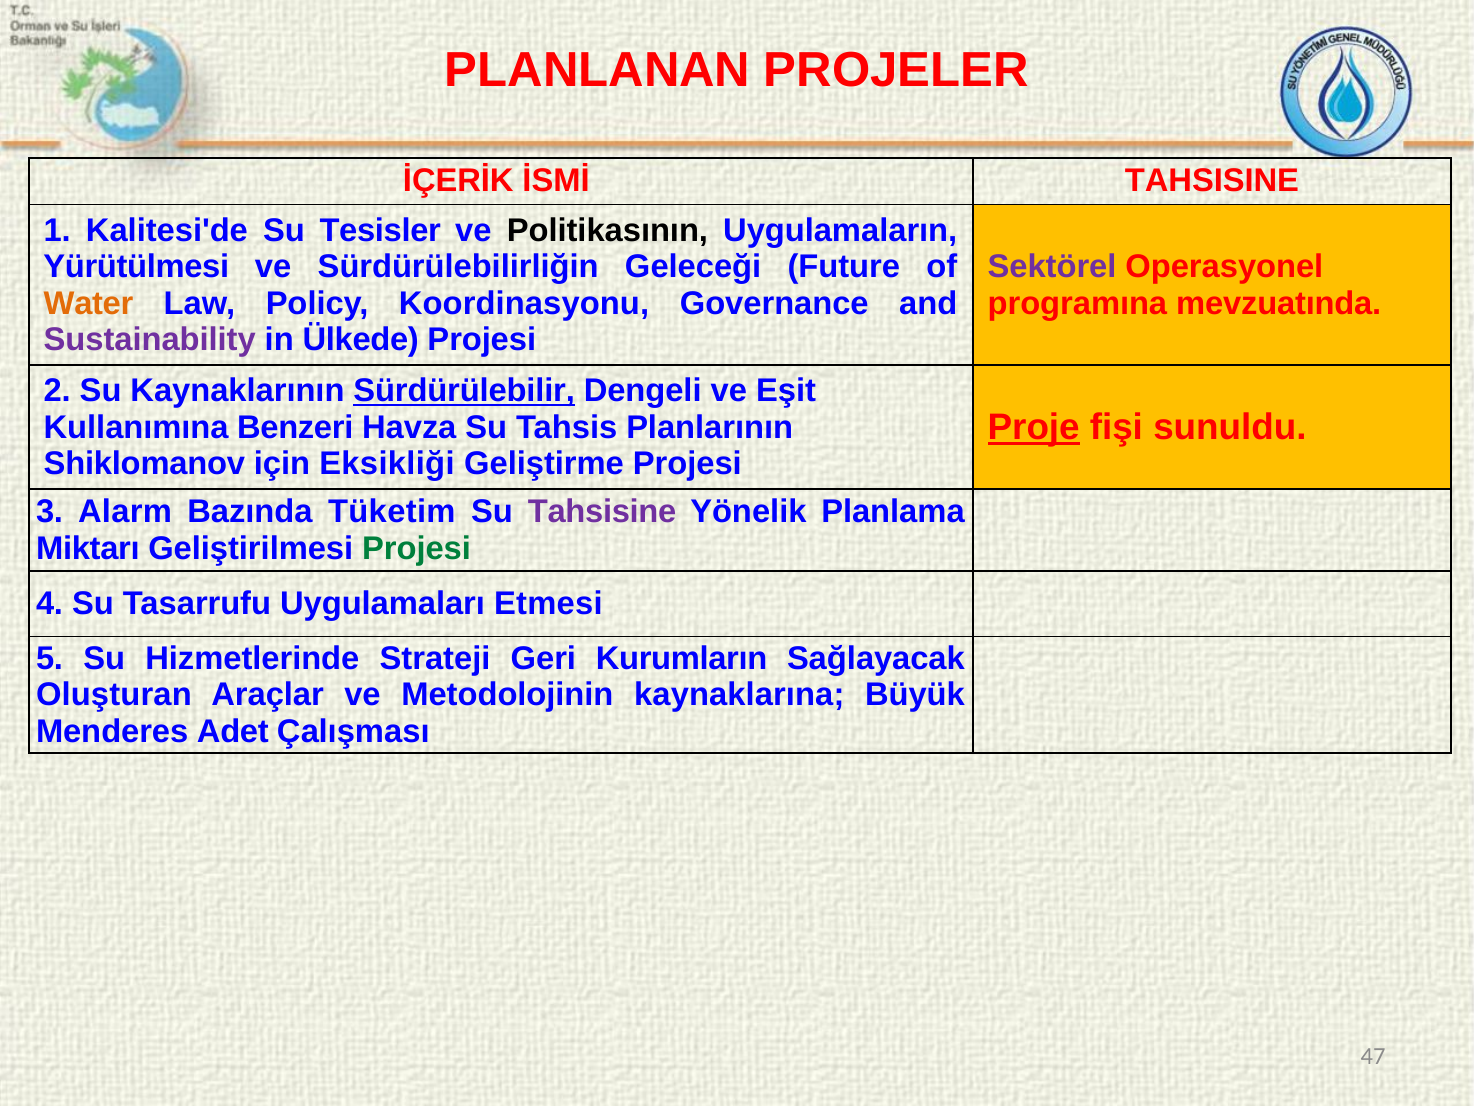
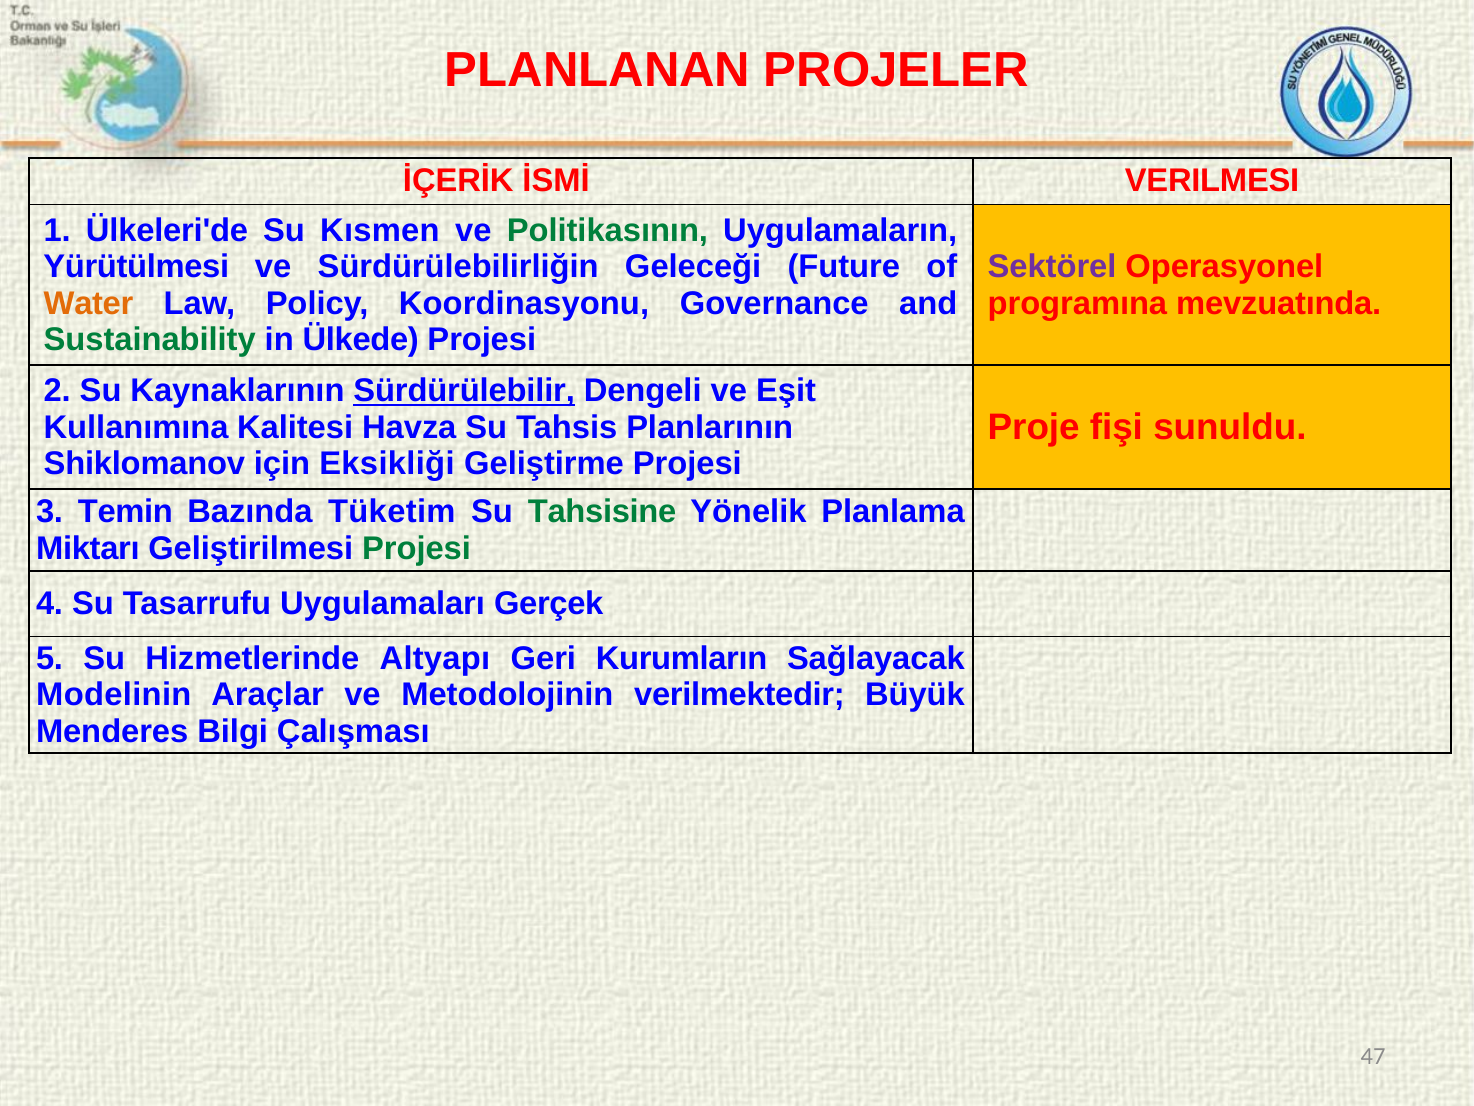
İSMİ TAHSISINE: TAHSISINE -> VERILMESI
Kalitesi'de: Kalitesi'de -> Ülkeleri'de
Tesisler: Tesisler -> Kısmen
Politikasının colour: black -> green
Sustainability colour: purple -> green
Proje underline: present -> none
Benzeri: Benzeri -> Kalitesi
Alarm: Alarm -> Temin
Tahsisine at (602, 512) colour: purple -> green
Etmesi: Etmesi -> Gerçek
Strateji: Strateji -> Altyapı
Oluşturan: Oluşturan -> Modelinin
kaynaklarına: kaynaklarına -> verilmektedir
Adet: Adet -> Bilgi
